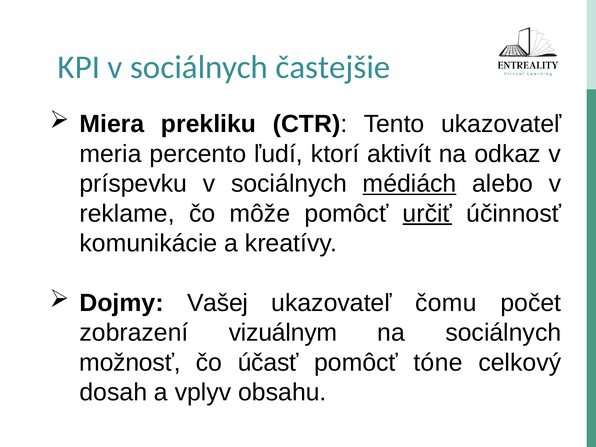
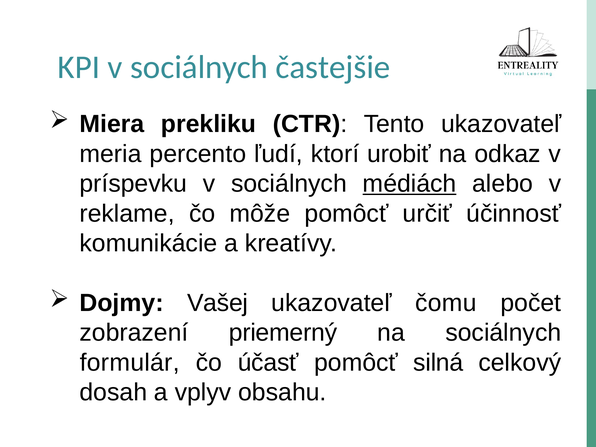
aktivít: aktivít -> urobiť
určiť underline: present -> none
vizuálnym: vizuálnym -> priemerný
možnosť: možnosť -> formulár
tóne: tóne -> silná
